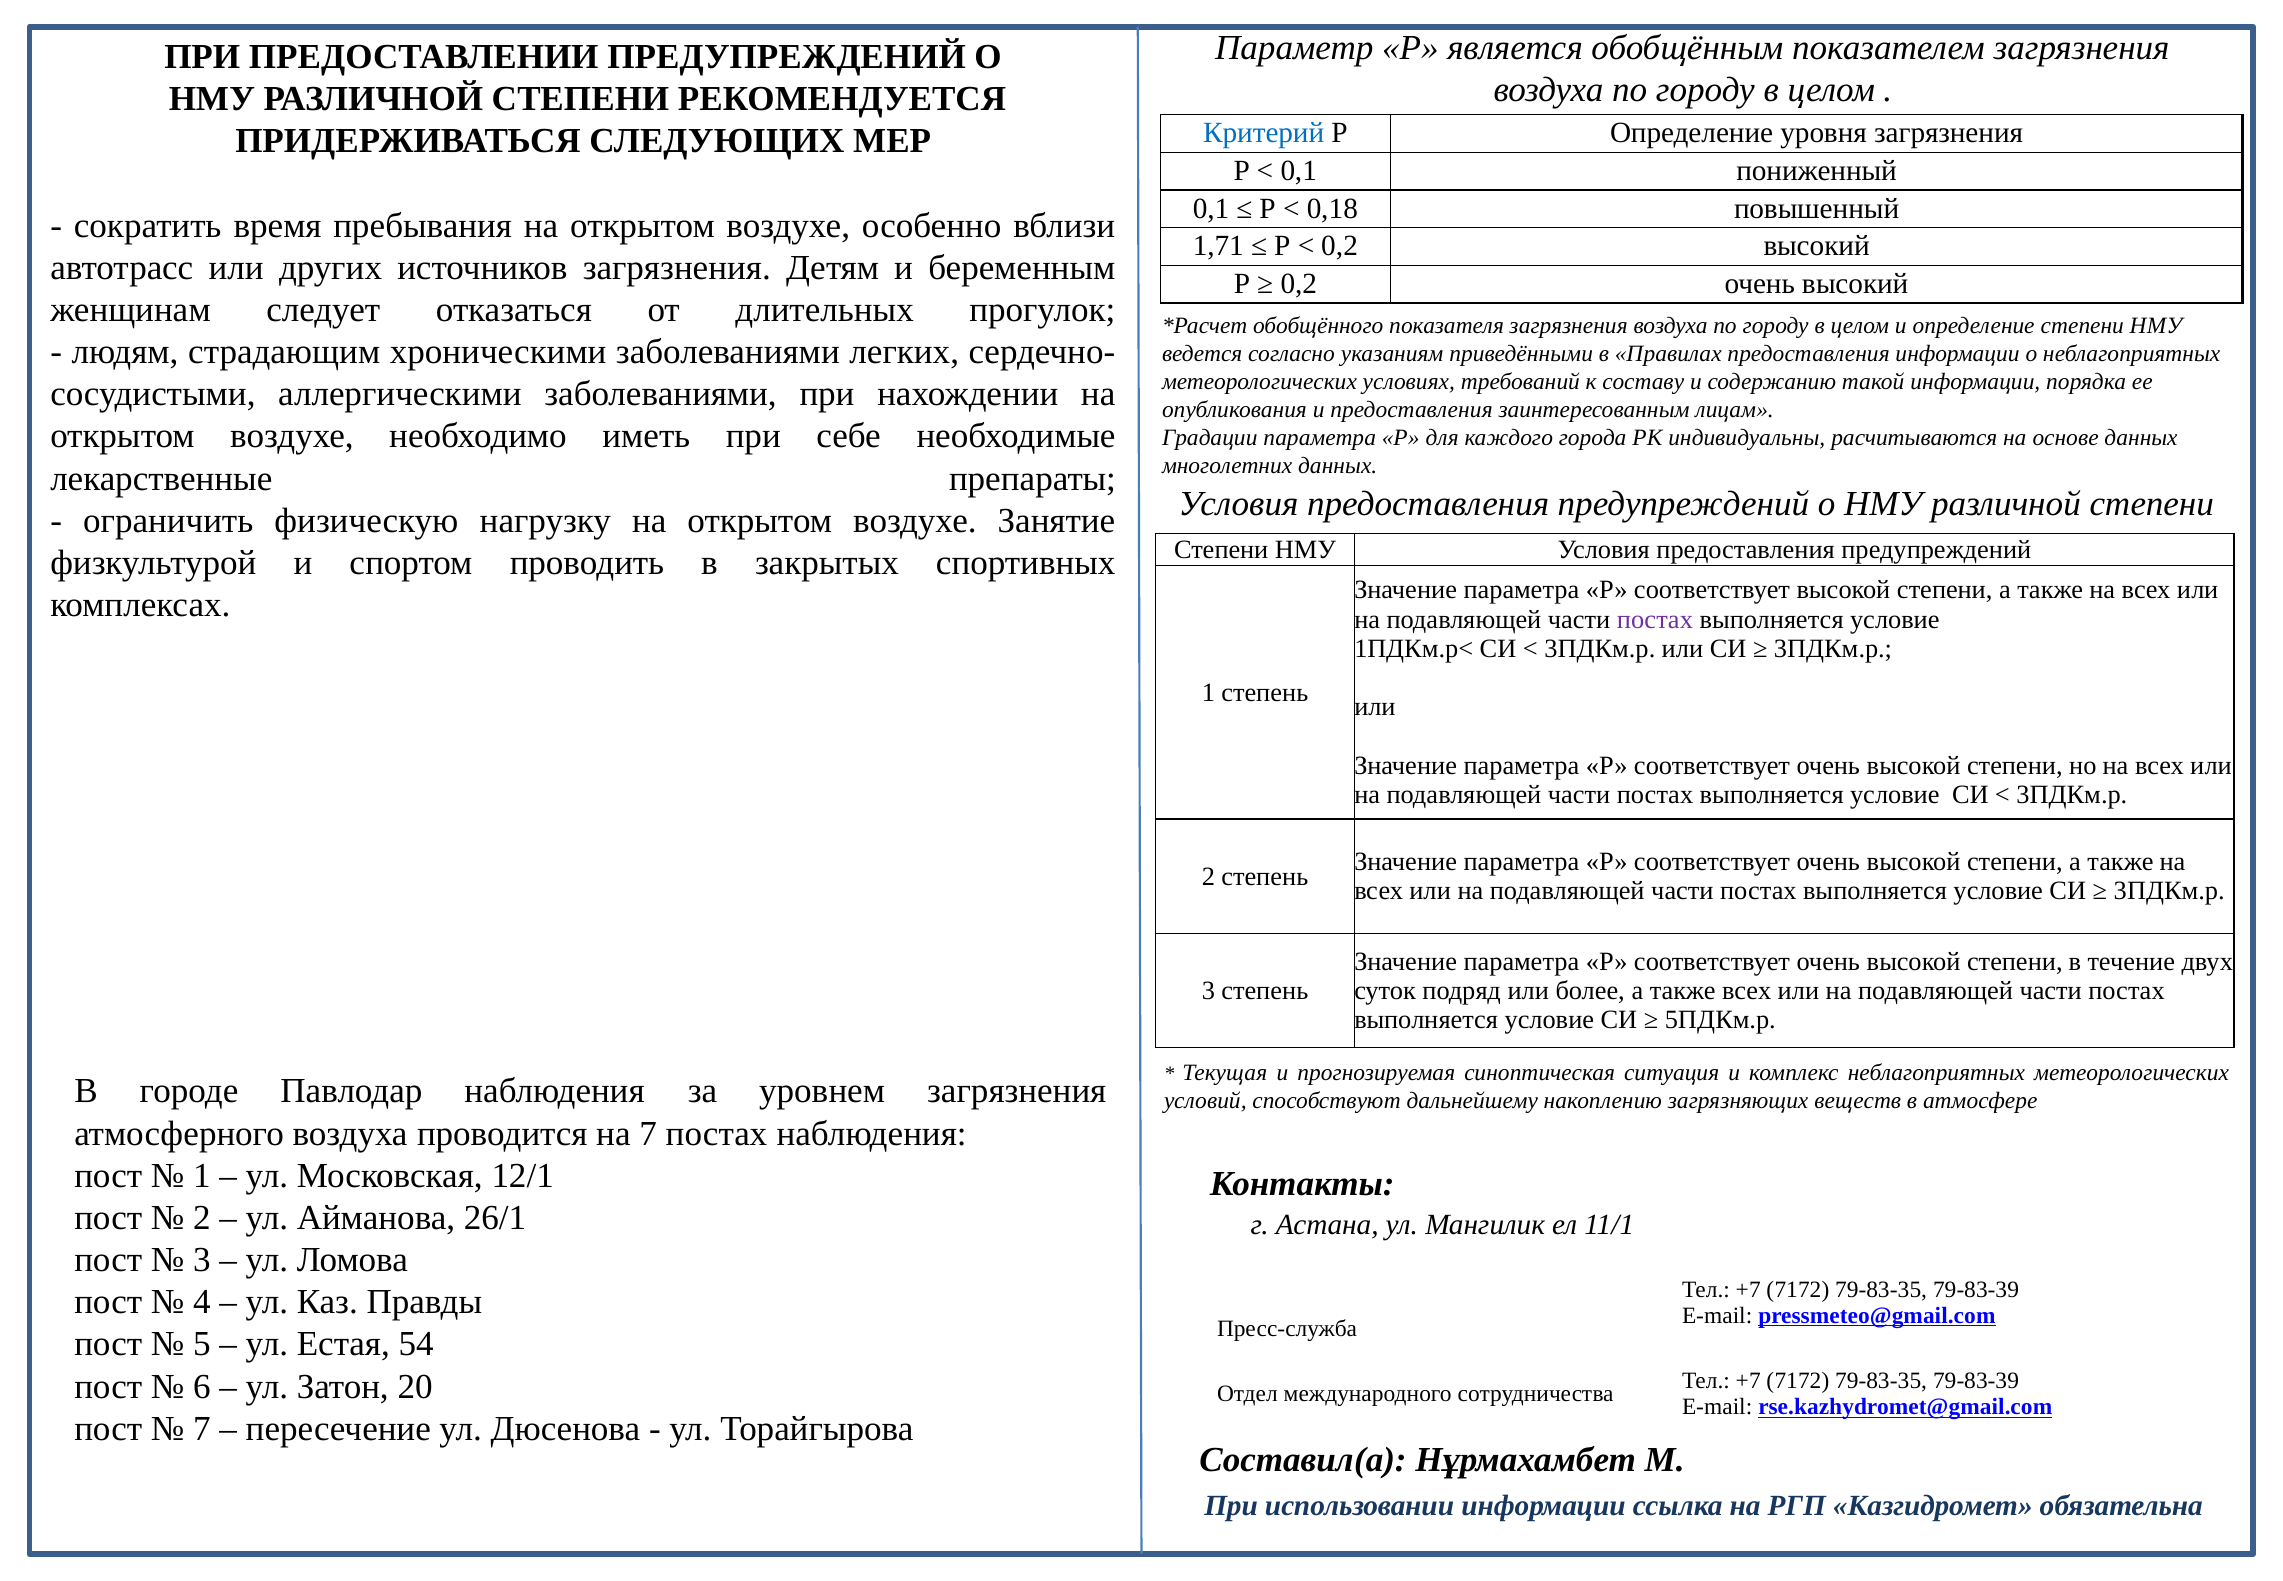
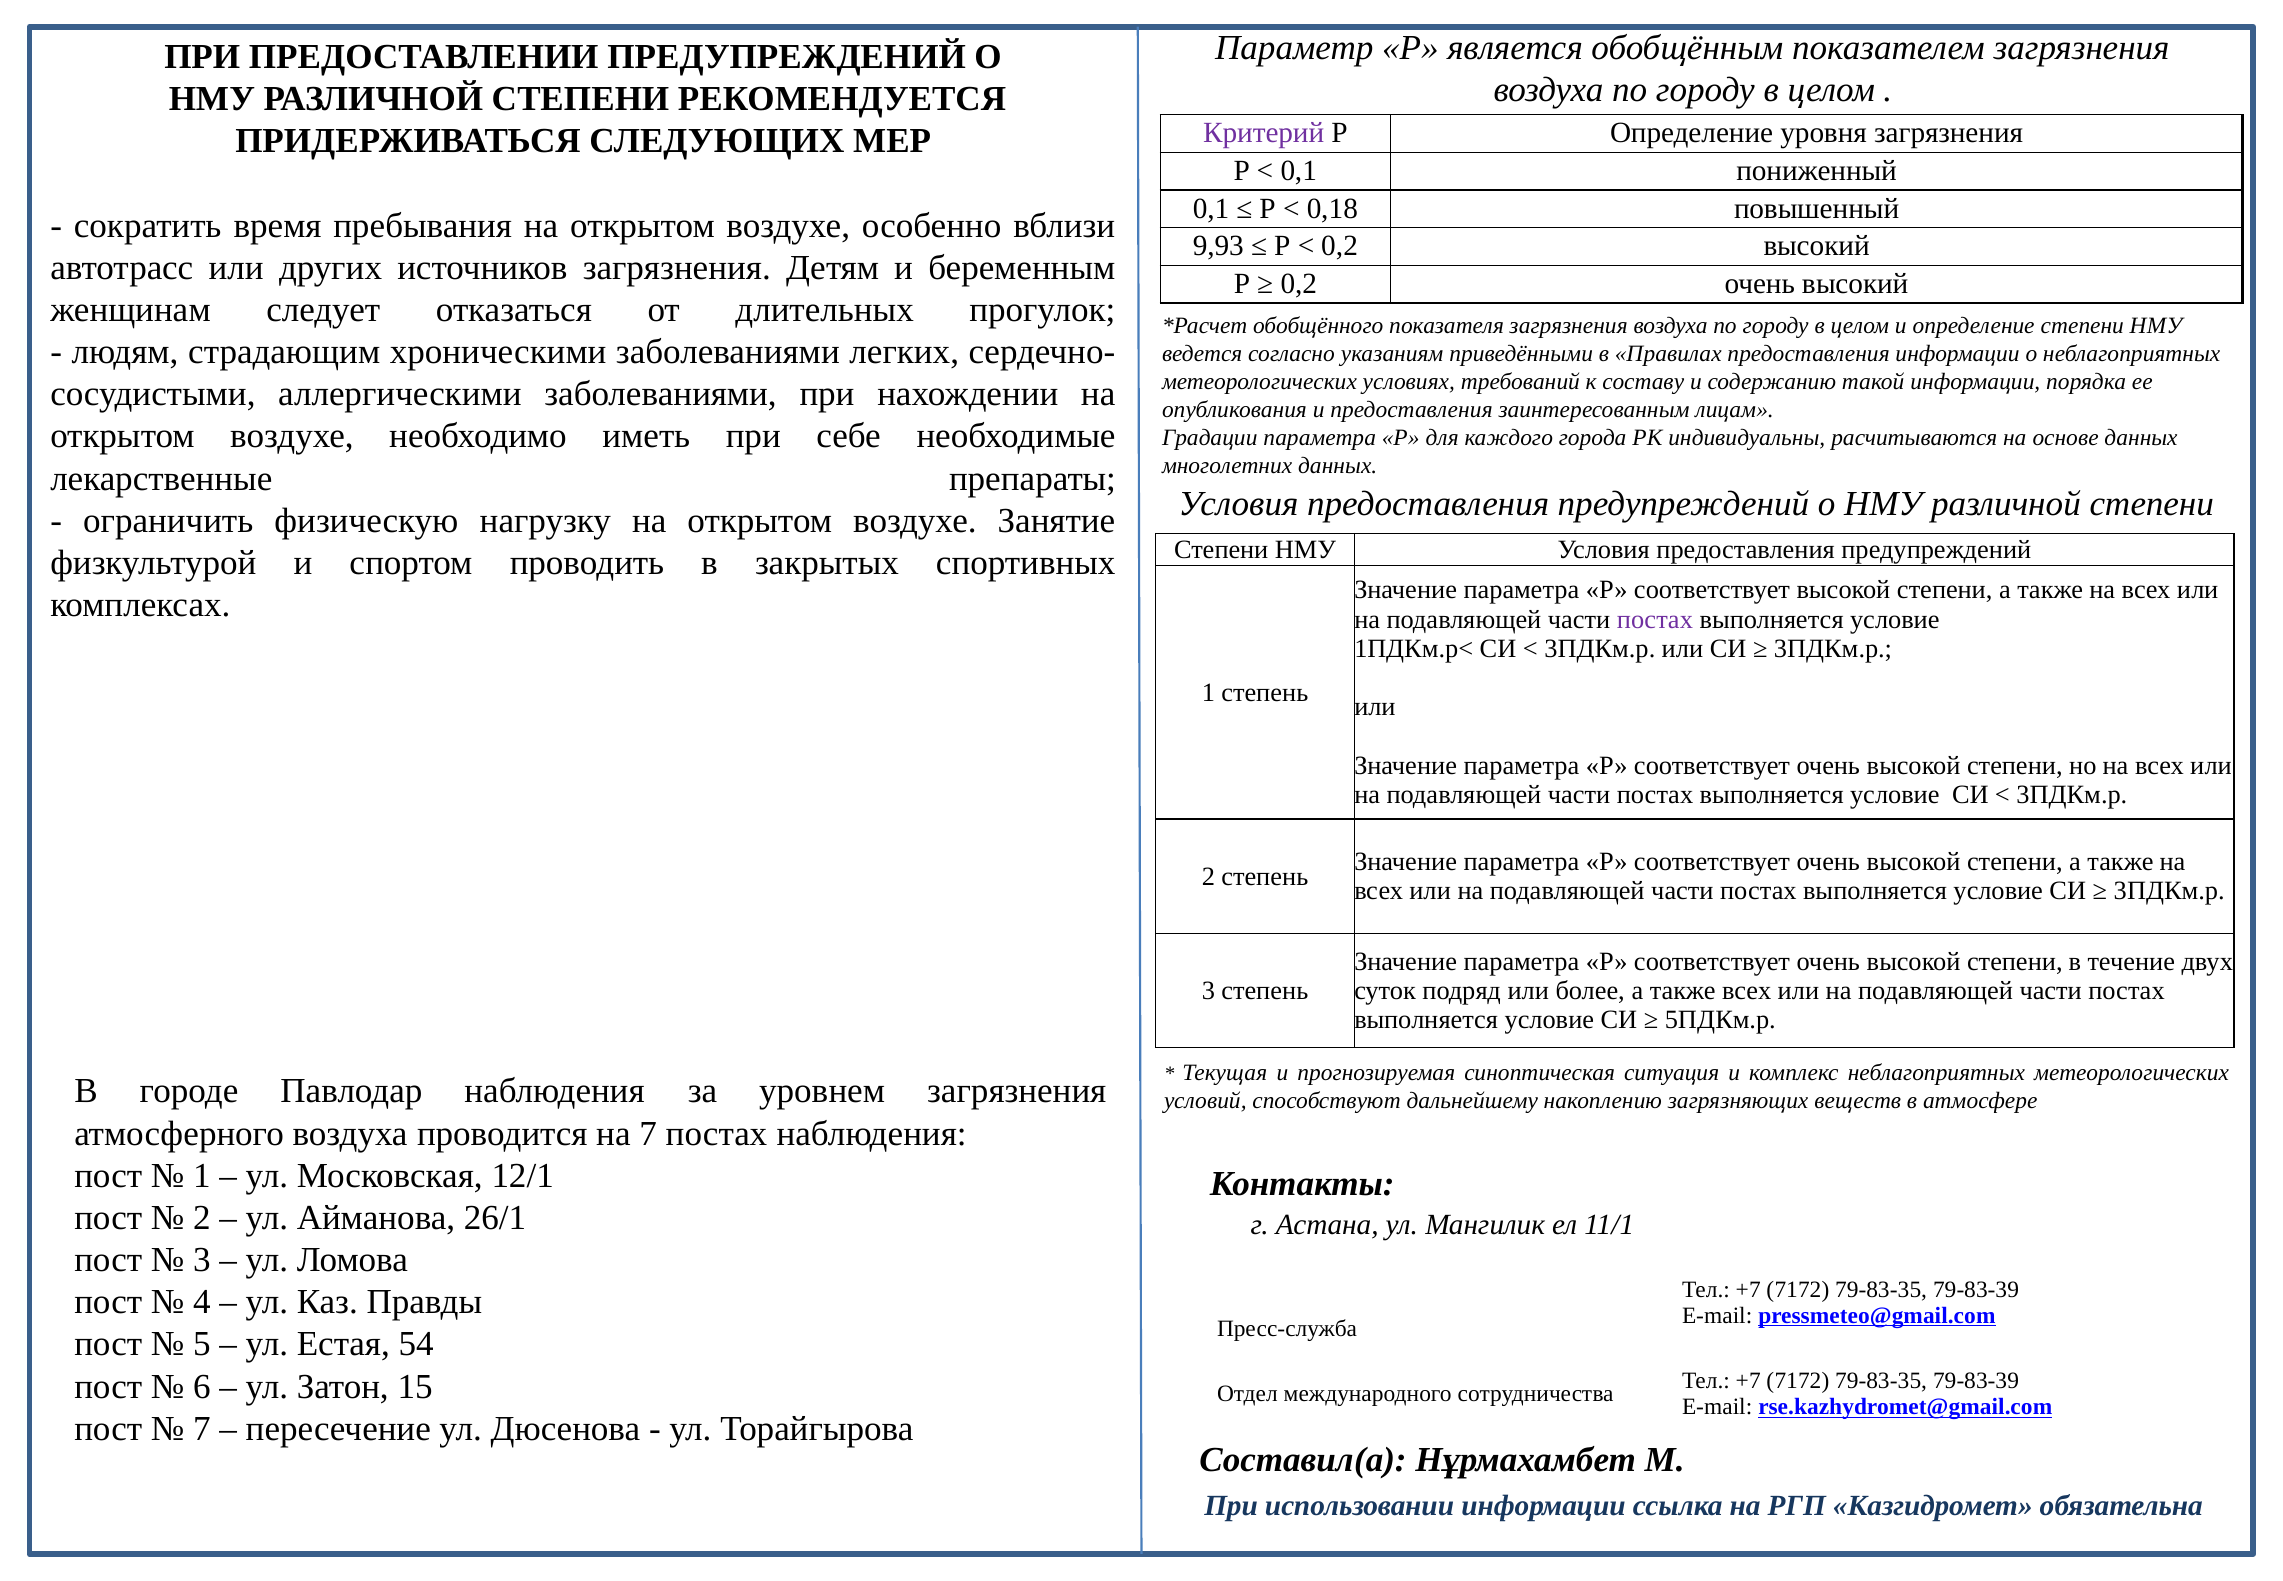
Критерий colour: blue -> purple
1,71: 1,71 -> 9,93
20: 20 -> 15
